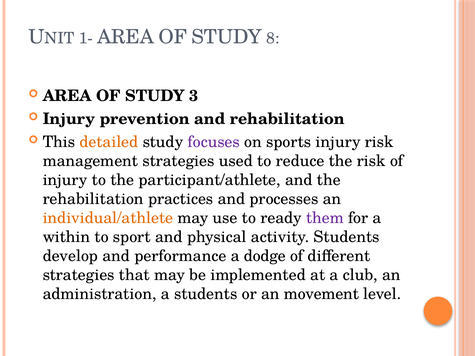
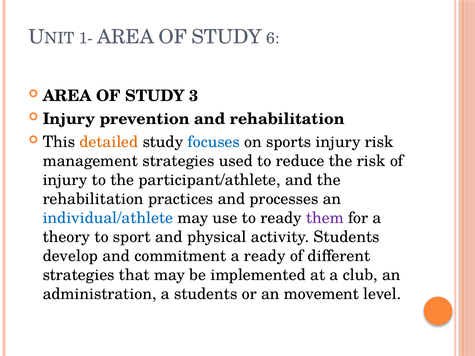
8: 8 -> 6
focuses colour: purple -> blue
individual/athlete colour: orange -> blue
within: within -> theory
performance: performance -> commitment
a dodge: dodge -> ready
